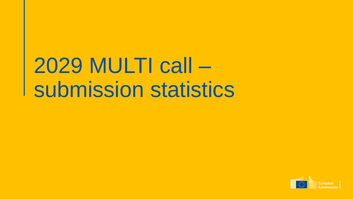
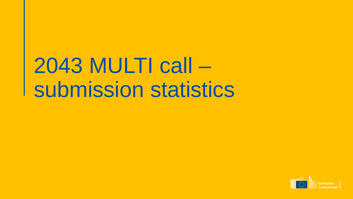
2029: 2029 -> 2043
